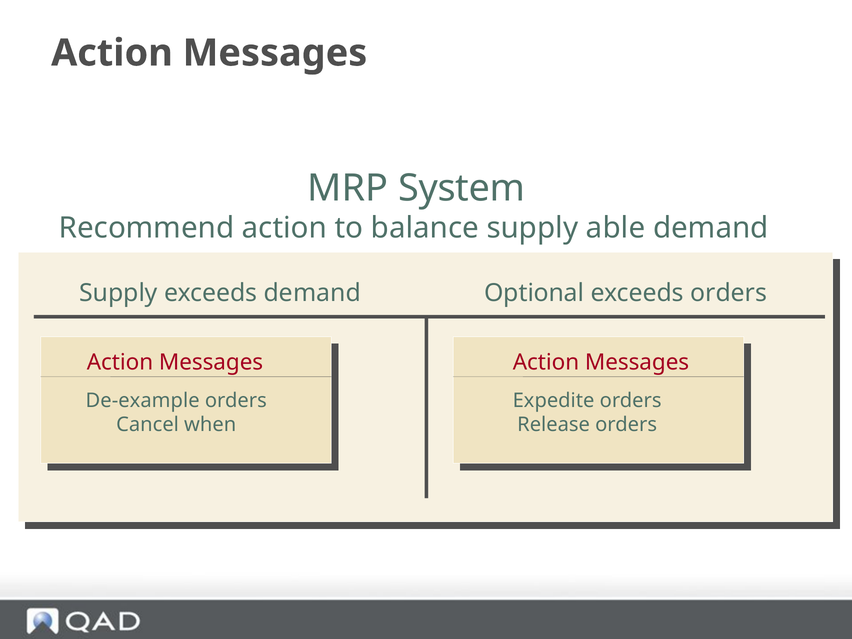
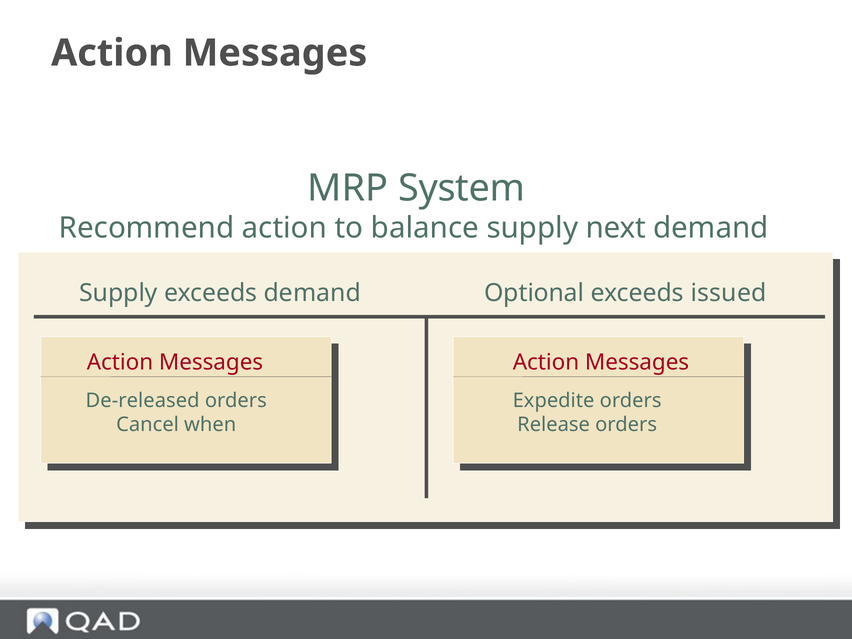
able: able -> next
exceeds orders: orders -> issued
De-example: De-example -> De-released
